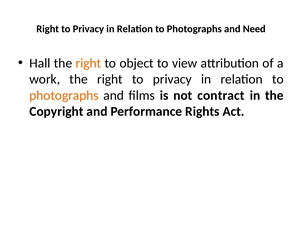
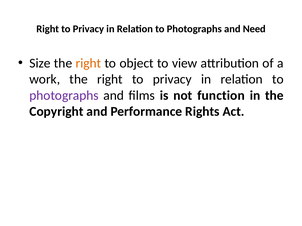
Hall: Hall -> Size
photographs at (64, 96) colour: orange -> purple
contract: contract -> function
